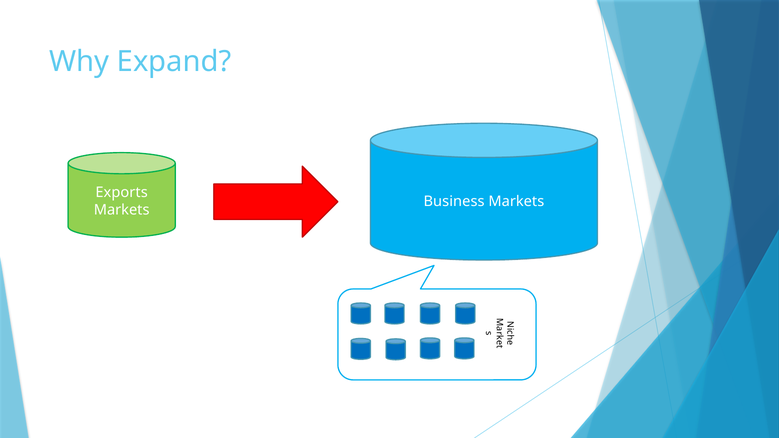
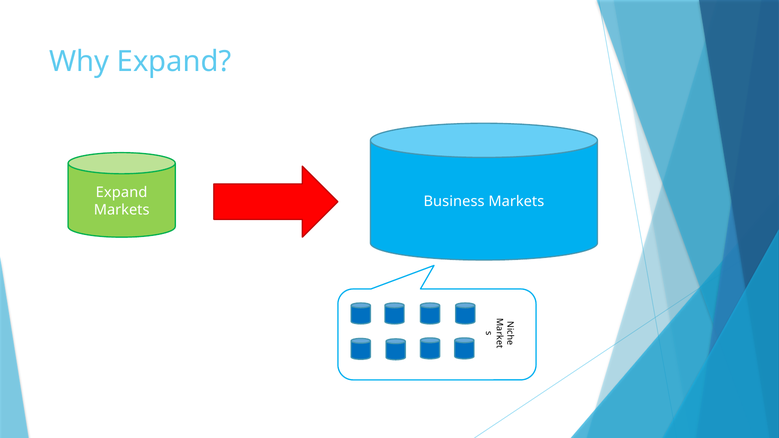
Exports at (122, 193): Exports -> Expand
